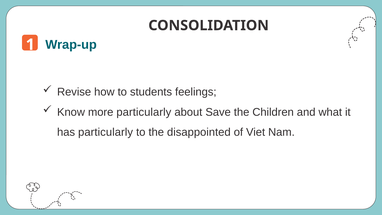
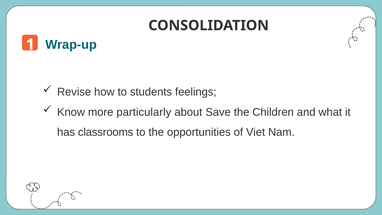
has particularly: particularly -> classrooms
disappointed: disappointed -> opportunities
